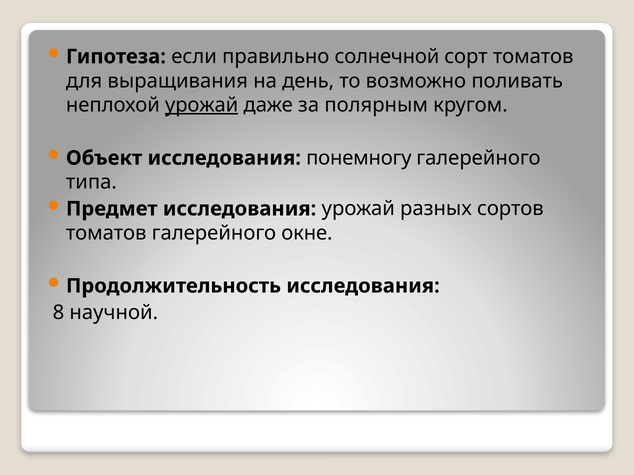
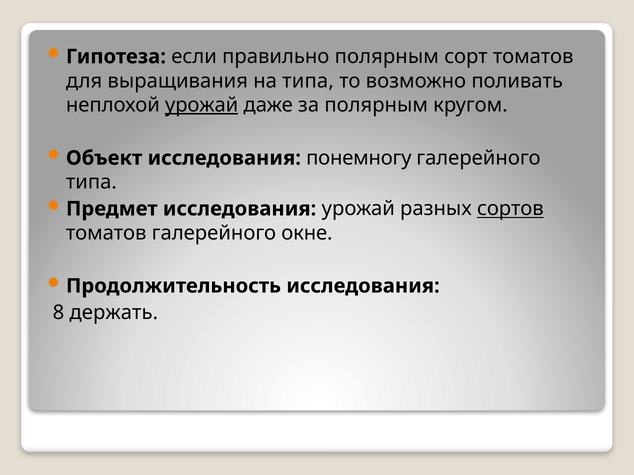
правильно солнечной: солнечной -> полярным
на день: день -> типа
сортов underline: none -> present
научной: научной -> держать
